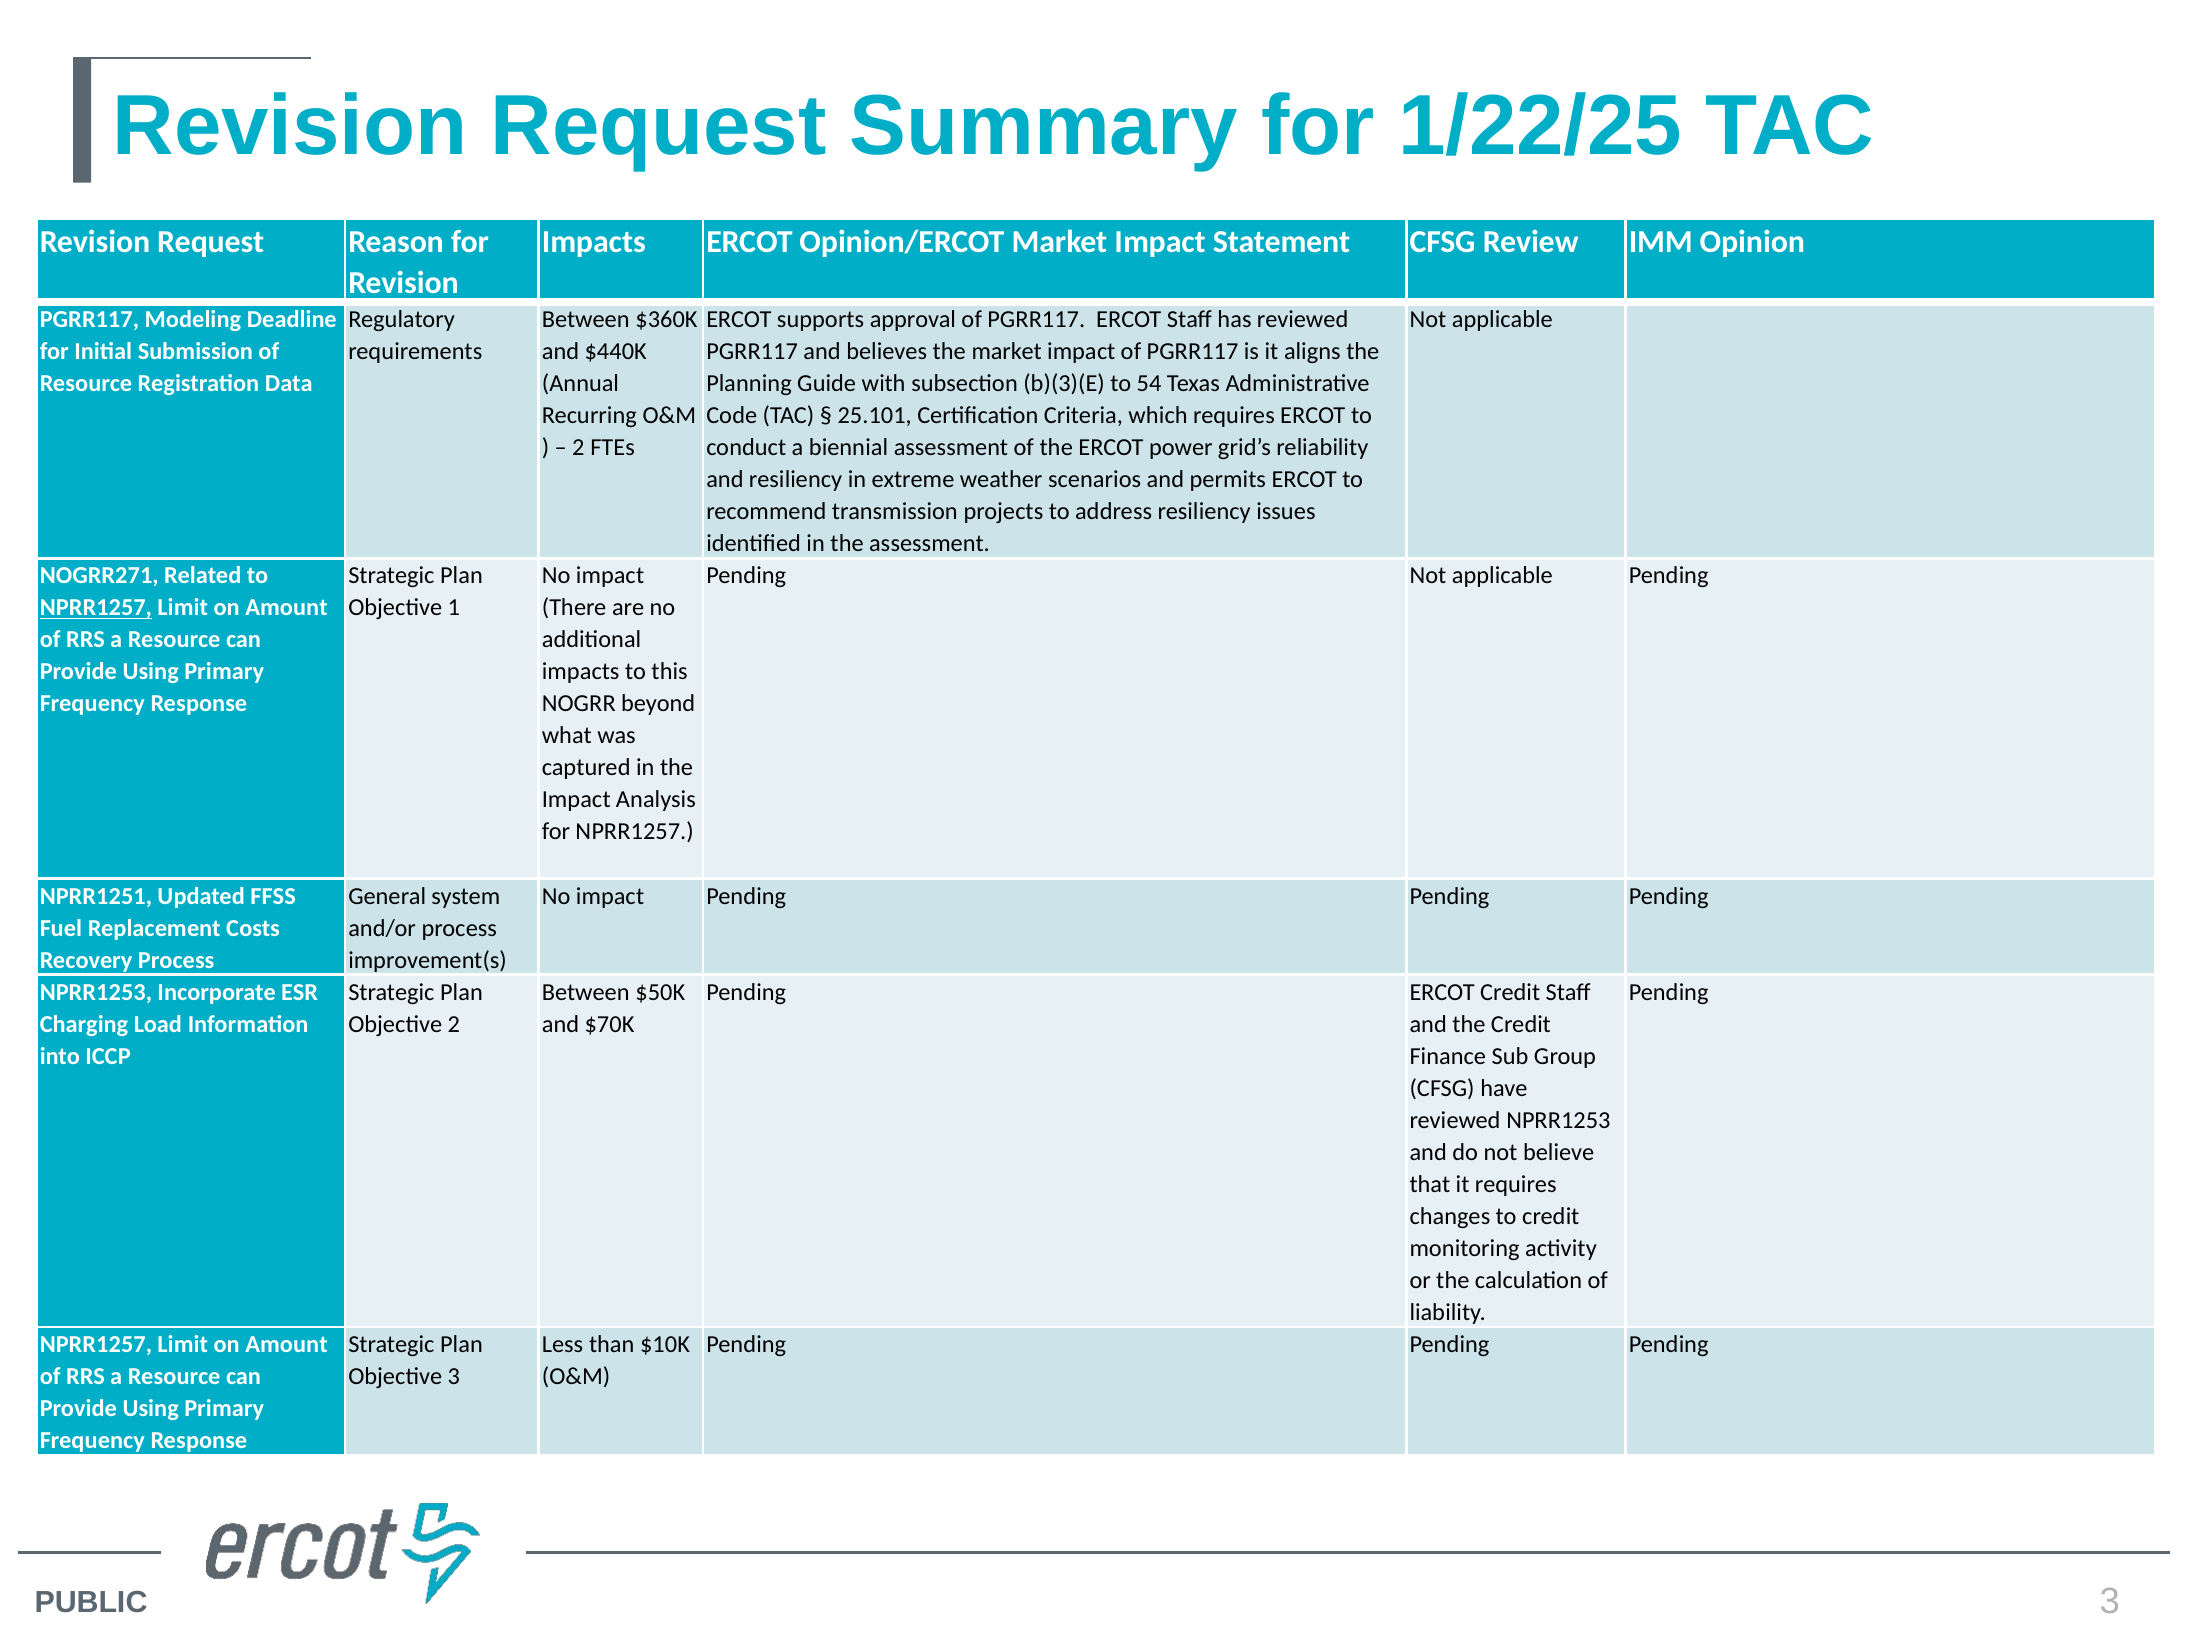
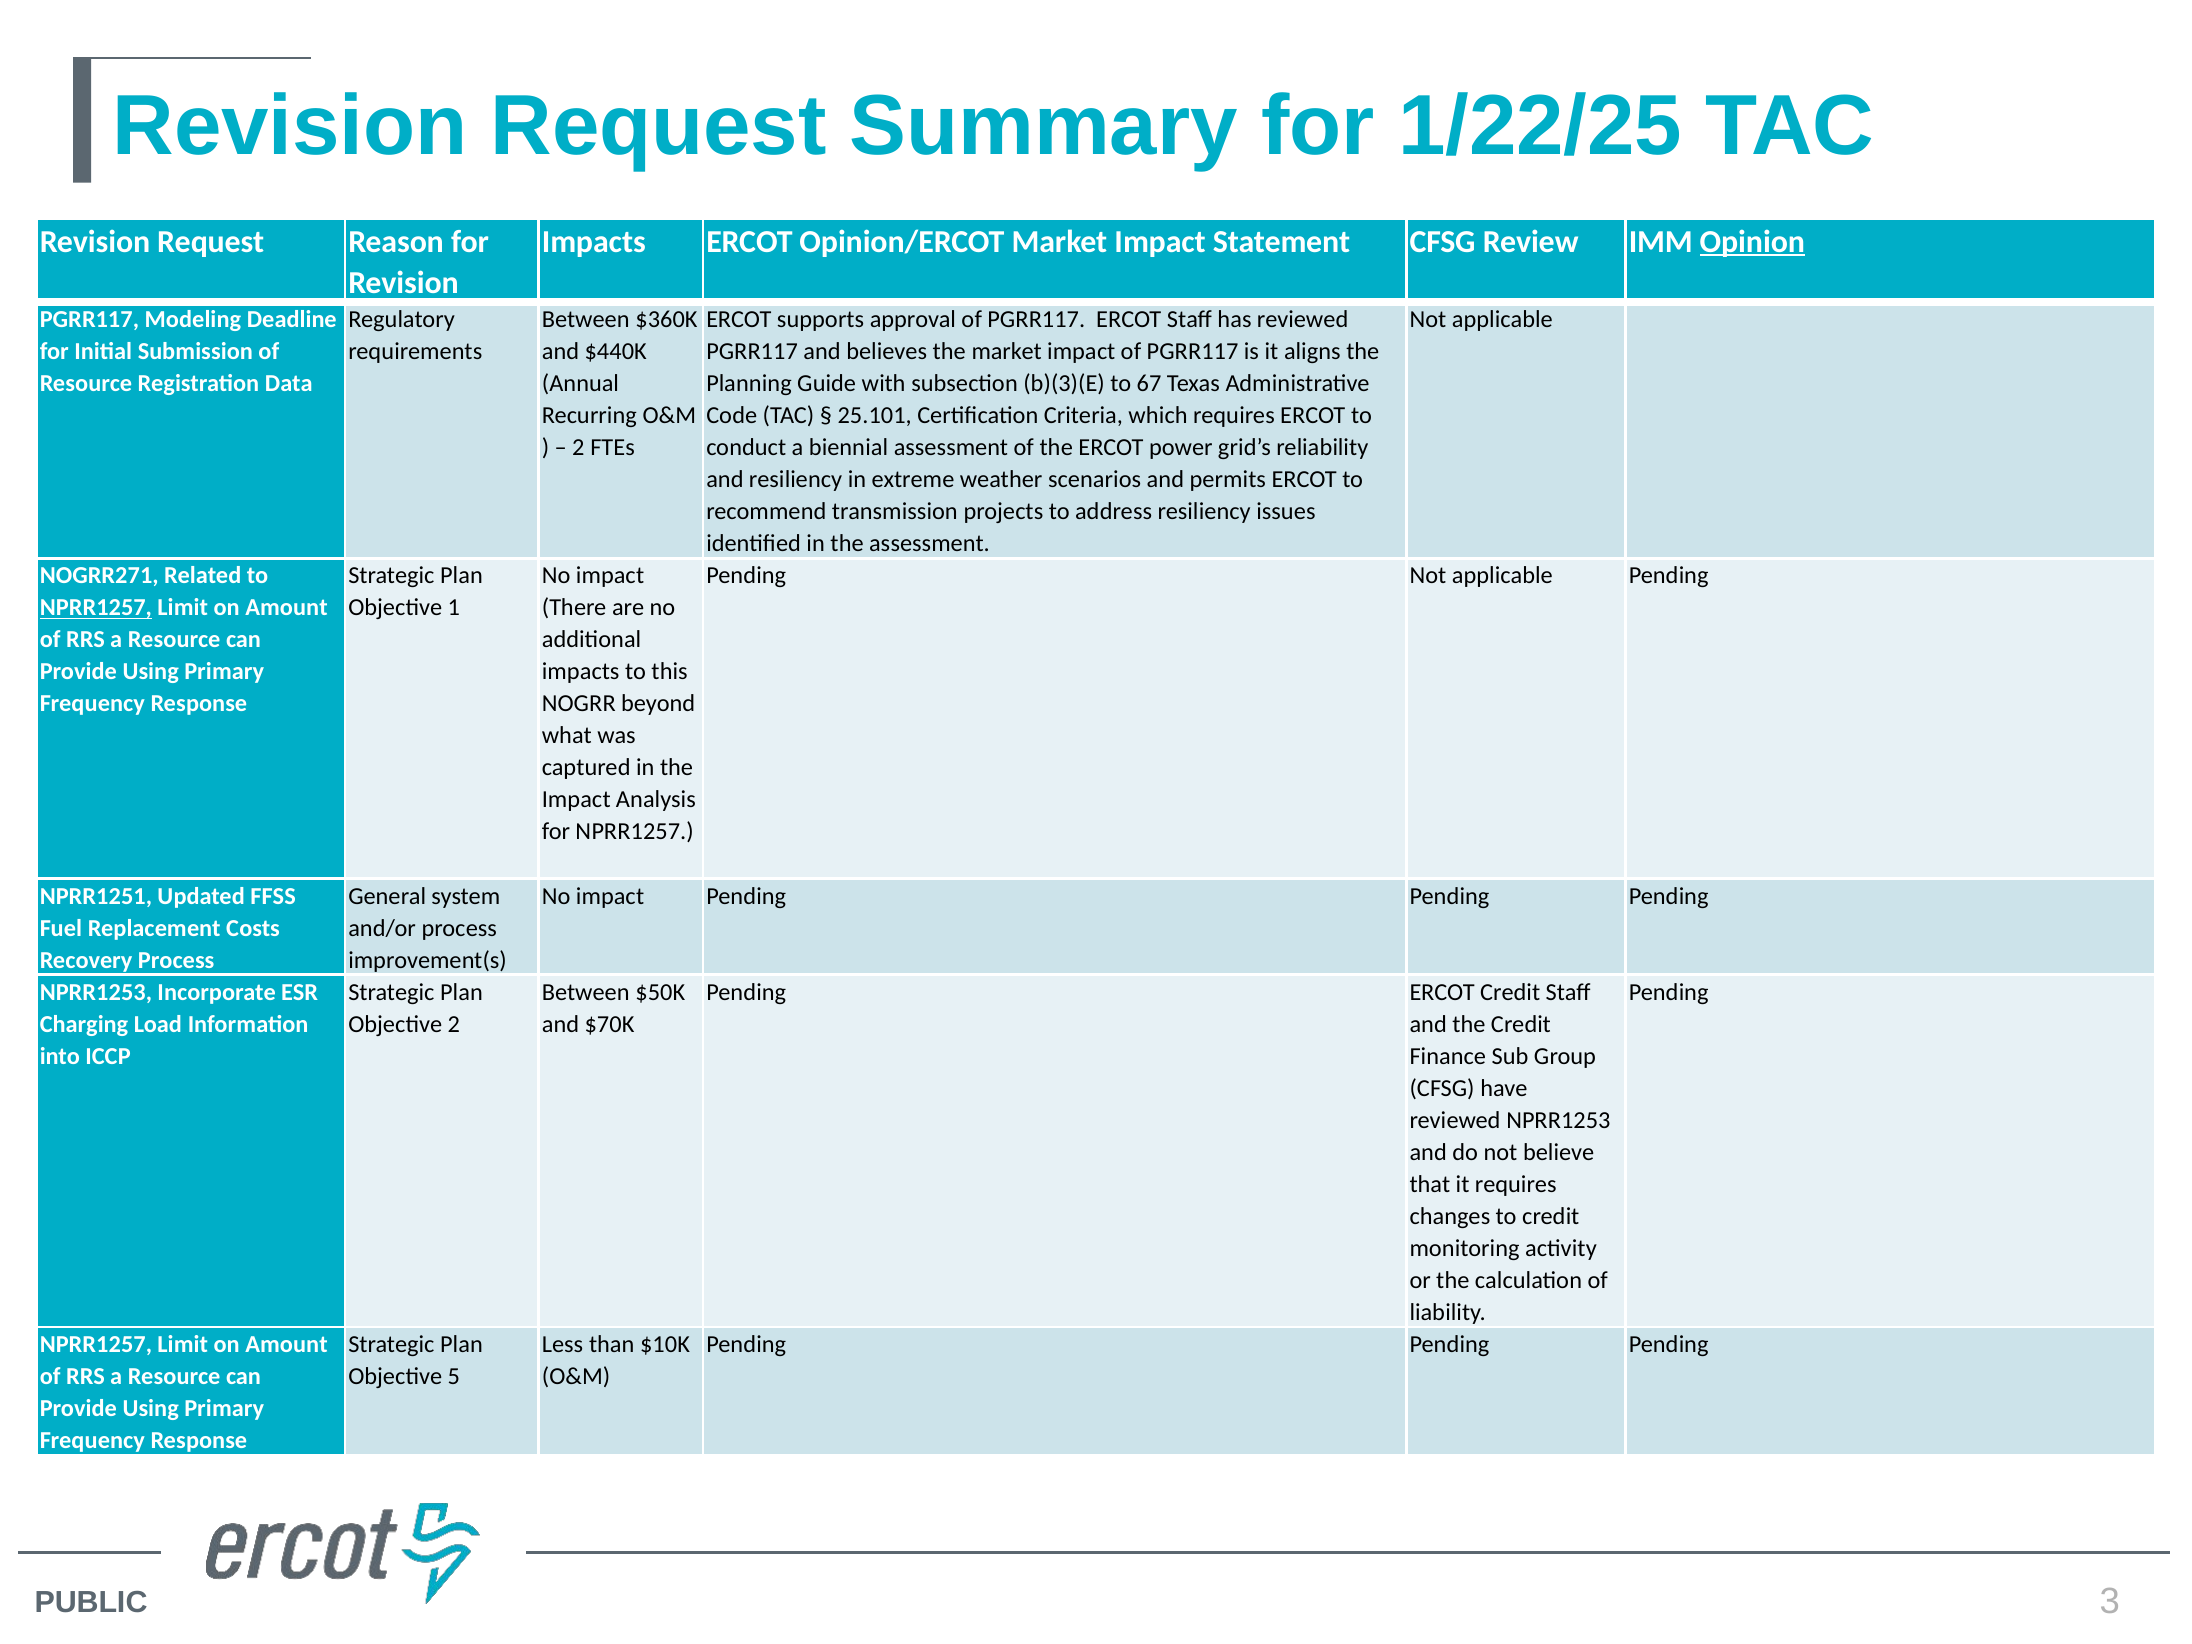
Opinion underline: none -> present
54: 54 -> 67
Objective 3: 3 -> 5
